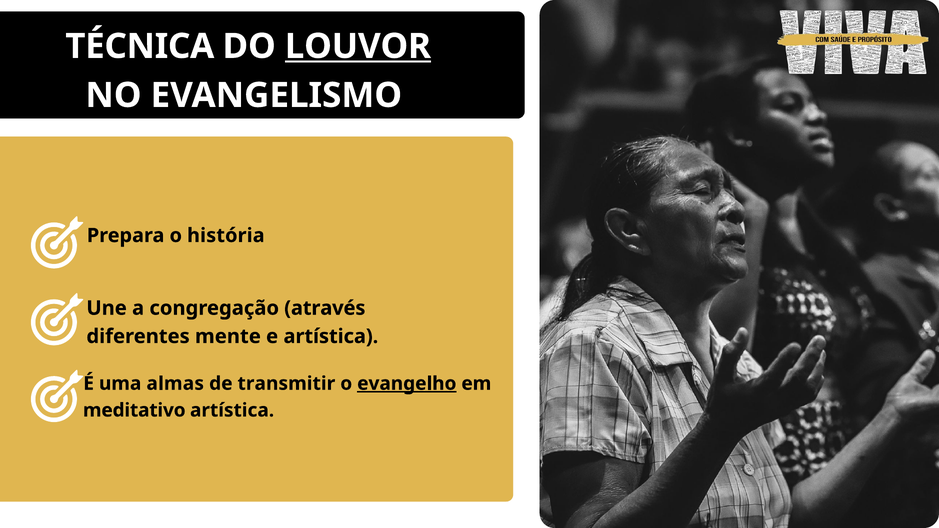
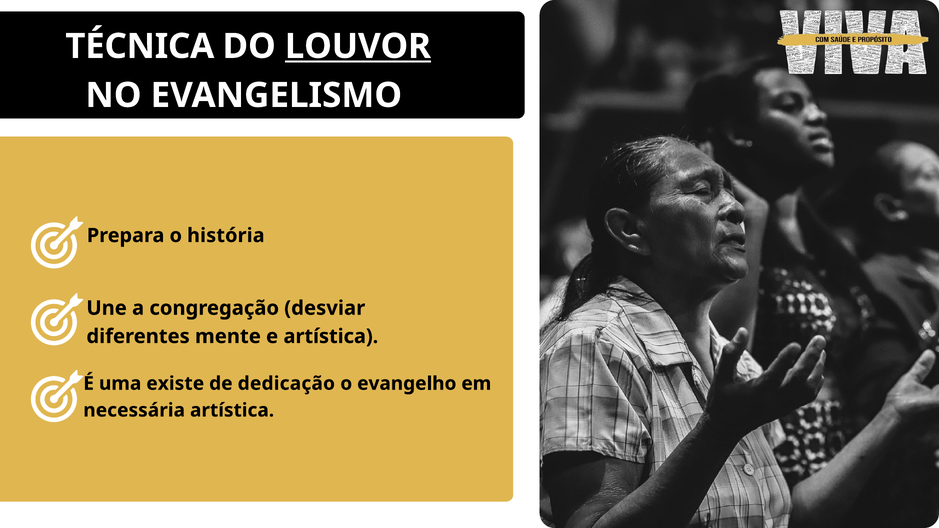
através: através -> desviar
almas: almas -> existe
transmitir: transmitir -> dedicação
evangelho underline: present -> none
meditativo: meditativo -> necessária
